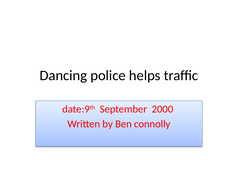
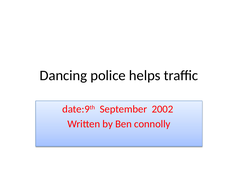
2000: 2000 -> 2002
